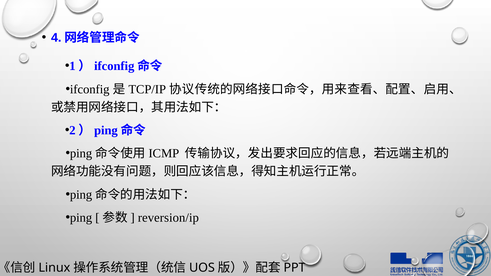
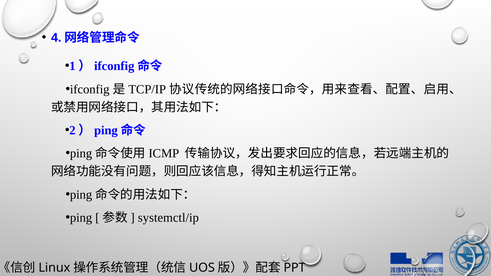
reversion/ip: reversion/ip -> systemctl/ip
